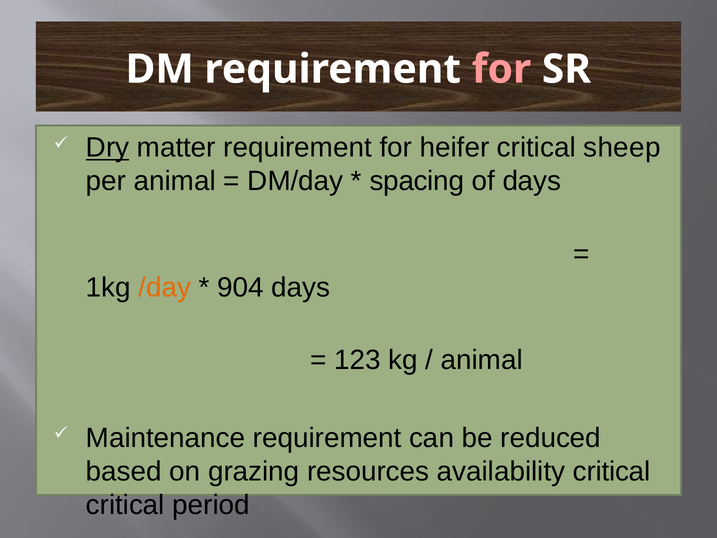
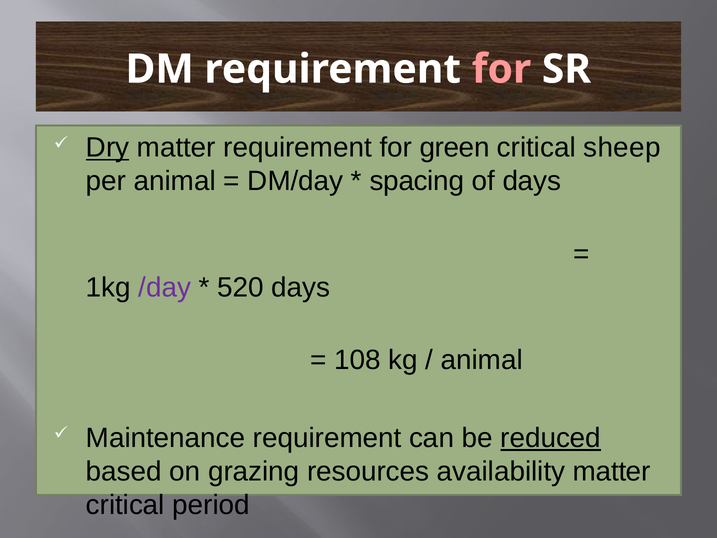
heifer: heifer -> green
/day colour: orange -> purple
904: 904 -> 520
123: 123 -> 108
reduced underline: none -> present
availability critical: critical -> matter
